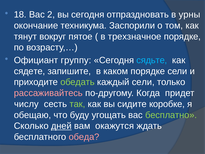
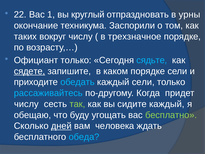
18: 18 -> 22
2: 2 -> 1
вы сегодня: сегодня -> круглый
тянут: тянут -> таких
вокруг пятое: пятое -> числу
Официант группу: группу -> только
сядете underline: none -> present
обедать colour: light green -> light blue
рассаживайтесь colour: pink -> light blue
сидите коробке: коробке -> каждый
окажутся: окажутся -> человека
обеда colour: pink -> light blue
